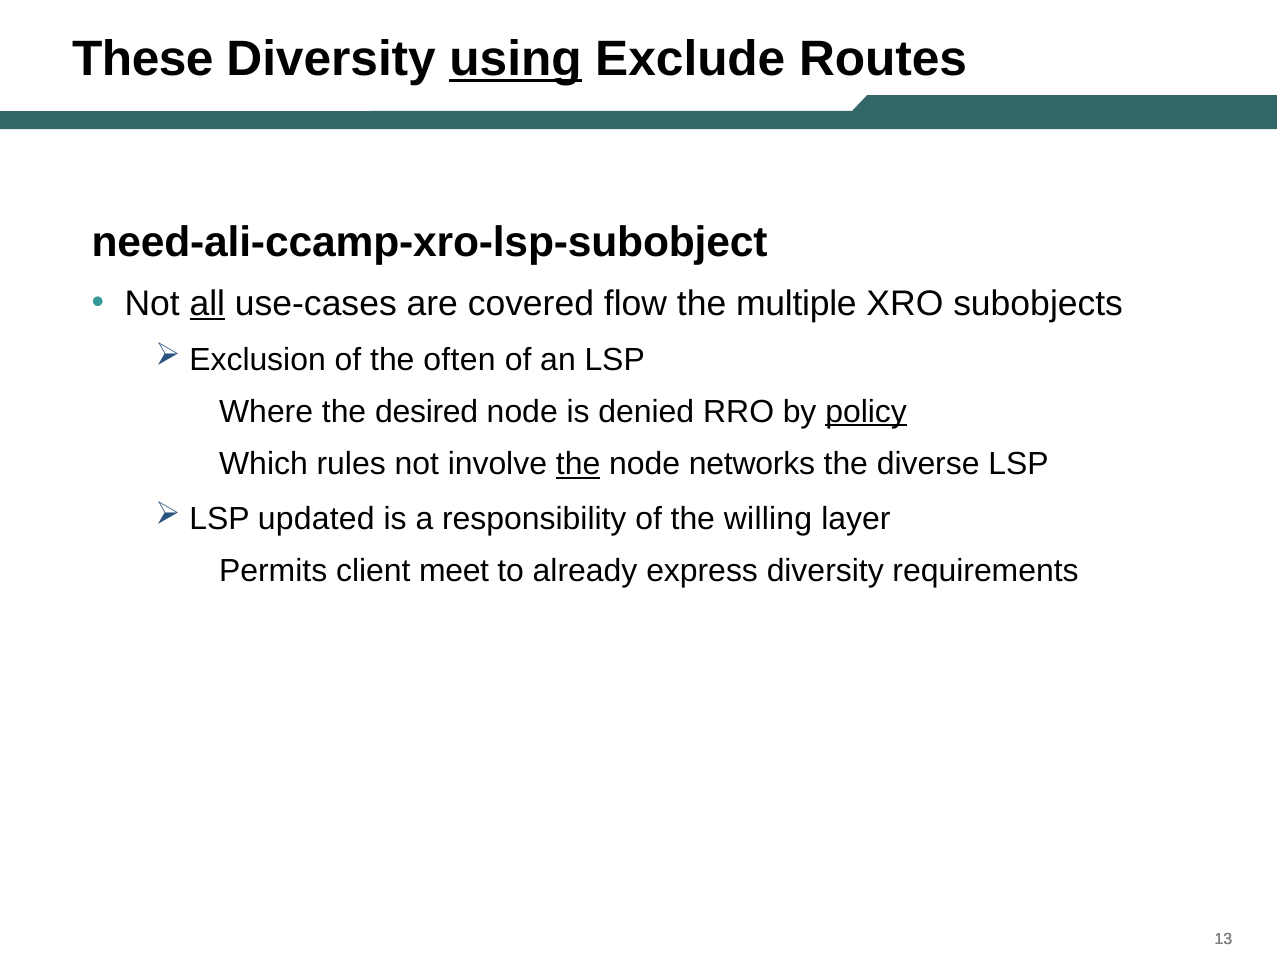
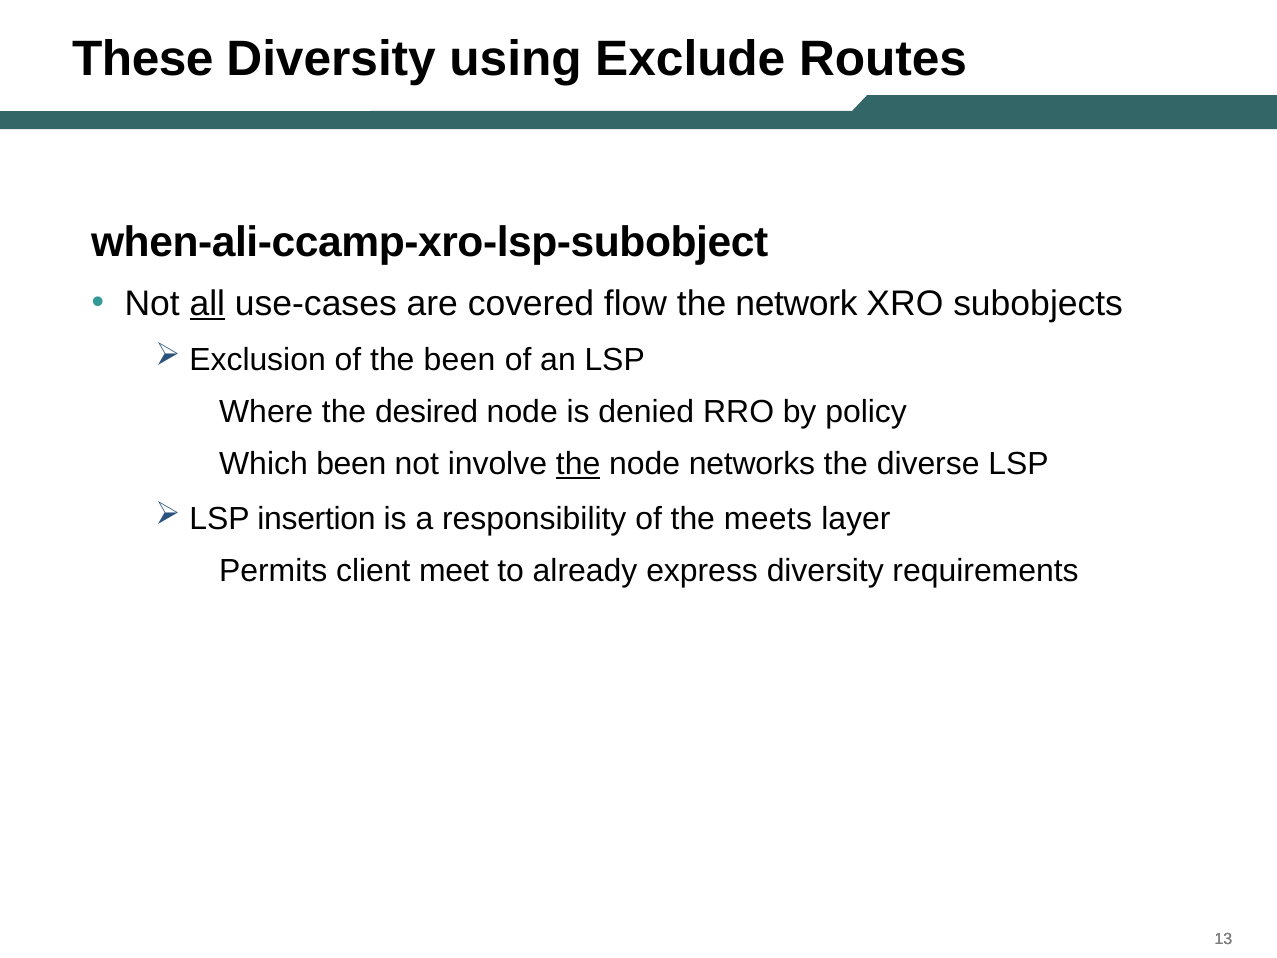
using underline: present -> none
need-ali-ccamp-xro-lsp-subobject: need-ali-ccamp-xro-lsp-subobject -> when-ali-ccamp-xro-lsp-subobject
multiple: multiple -> network
the often: often -> been
policy underline: present -> none
Which rules: rules -> been
updated: updated -> insertion
willing: willing -> meets
